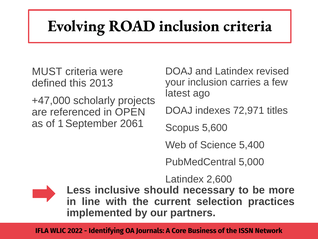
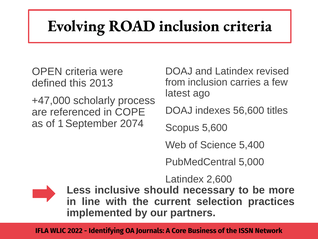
MUST: MUST -> OPEN
your: your -> from
projects: projects -> process
72,971: 72,971 -> 56,600
OPEN: OPEN -> COPE
2061: 2061 -> 2074
